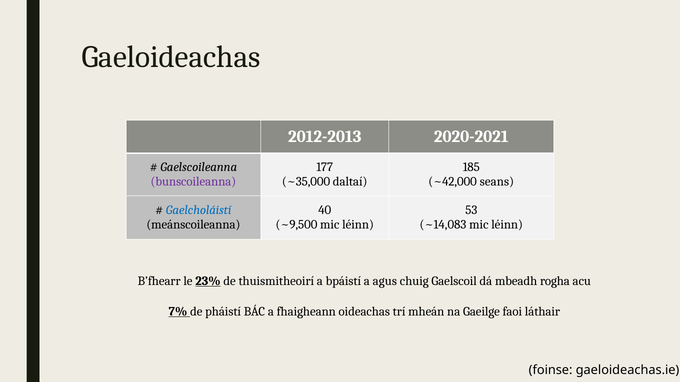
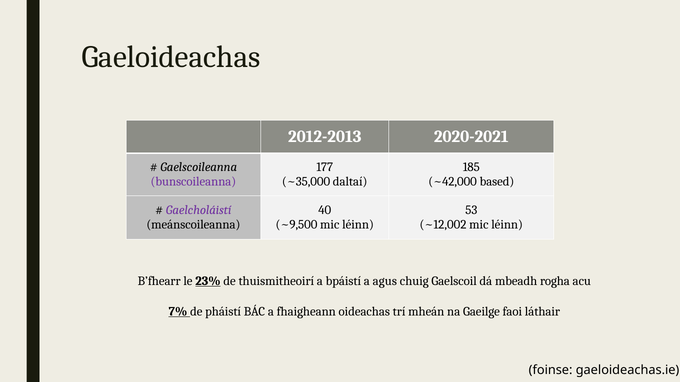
seans: seans -> based
Gaelcholáistí colour: blue -> purple
~14,083: ~14,083 -> ~12,002
